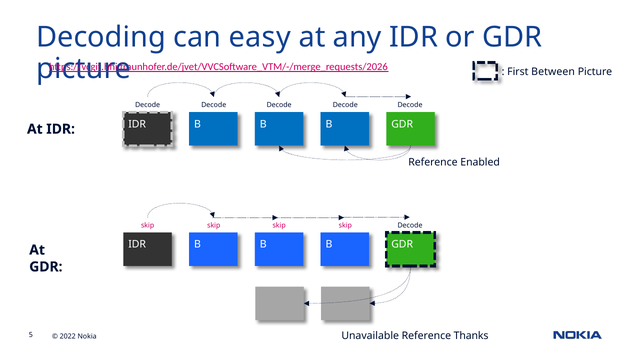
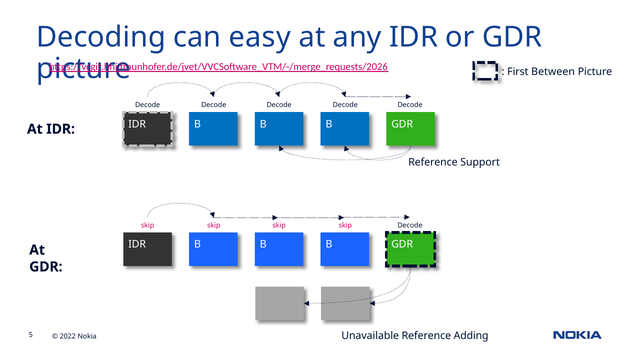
Enabled: Enabled -> Support
Thanks: Thanks -> Adding
